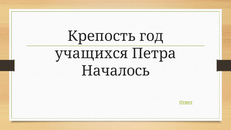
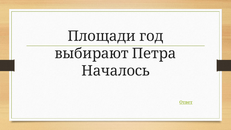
Крепость: Крепость -> Площади
учащихся: учащихся -> выбирают
